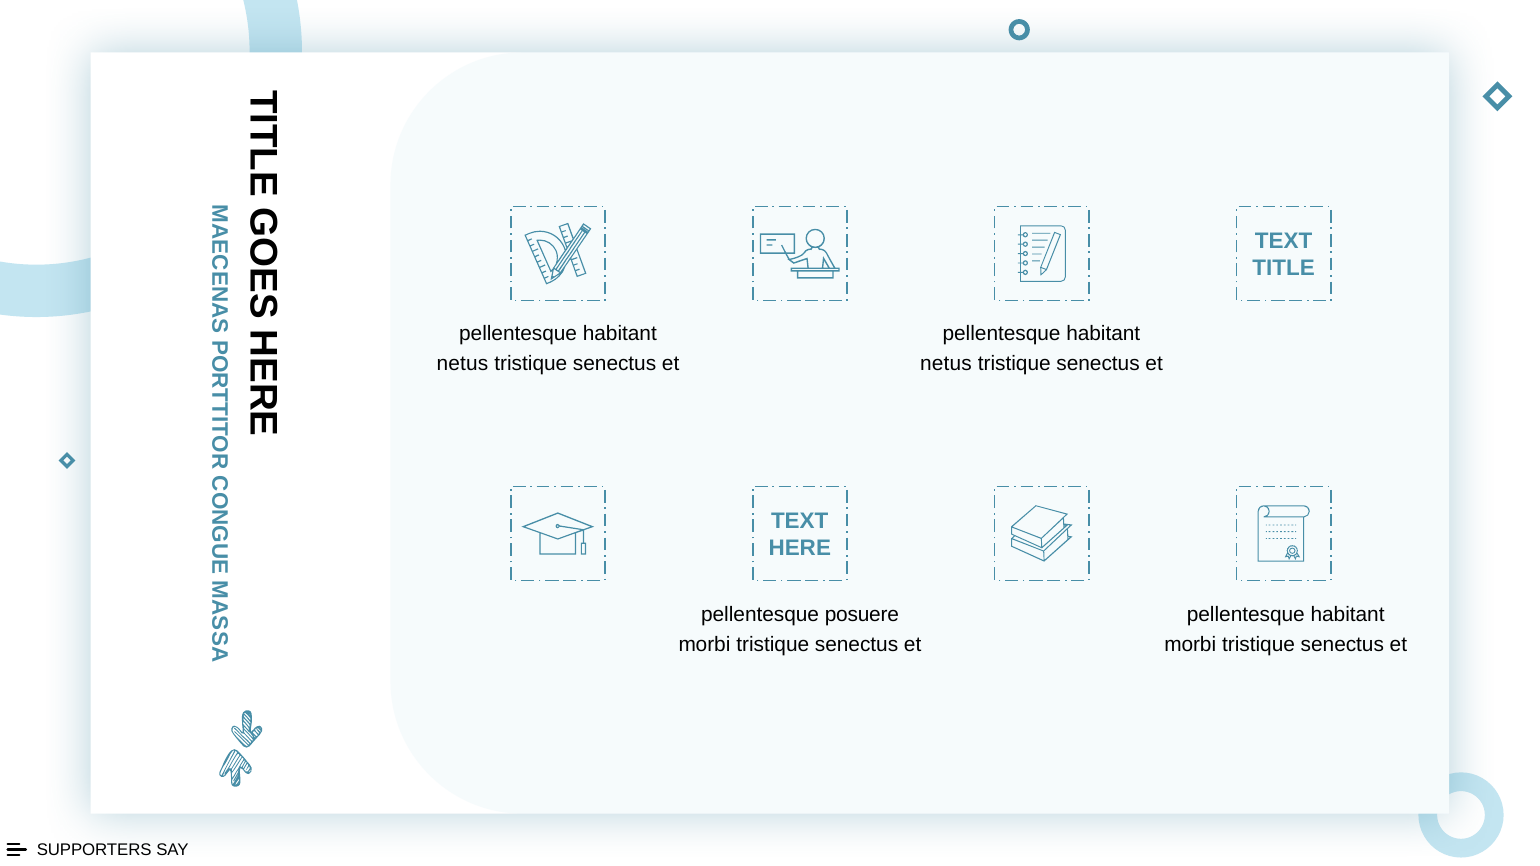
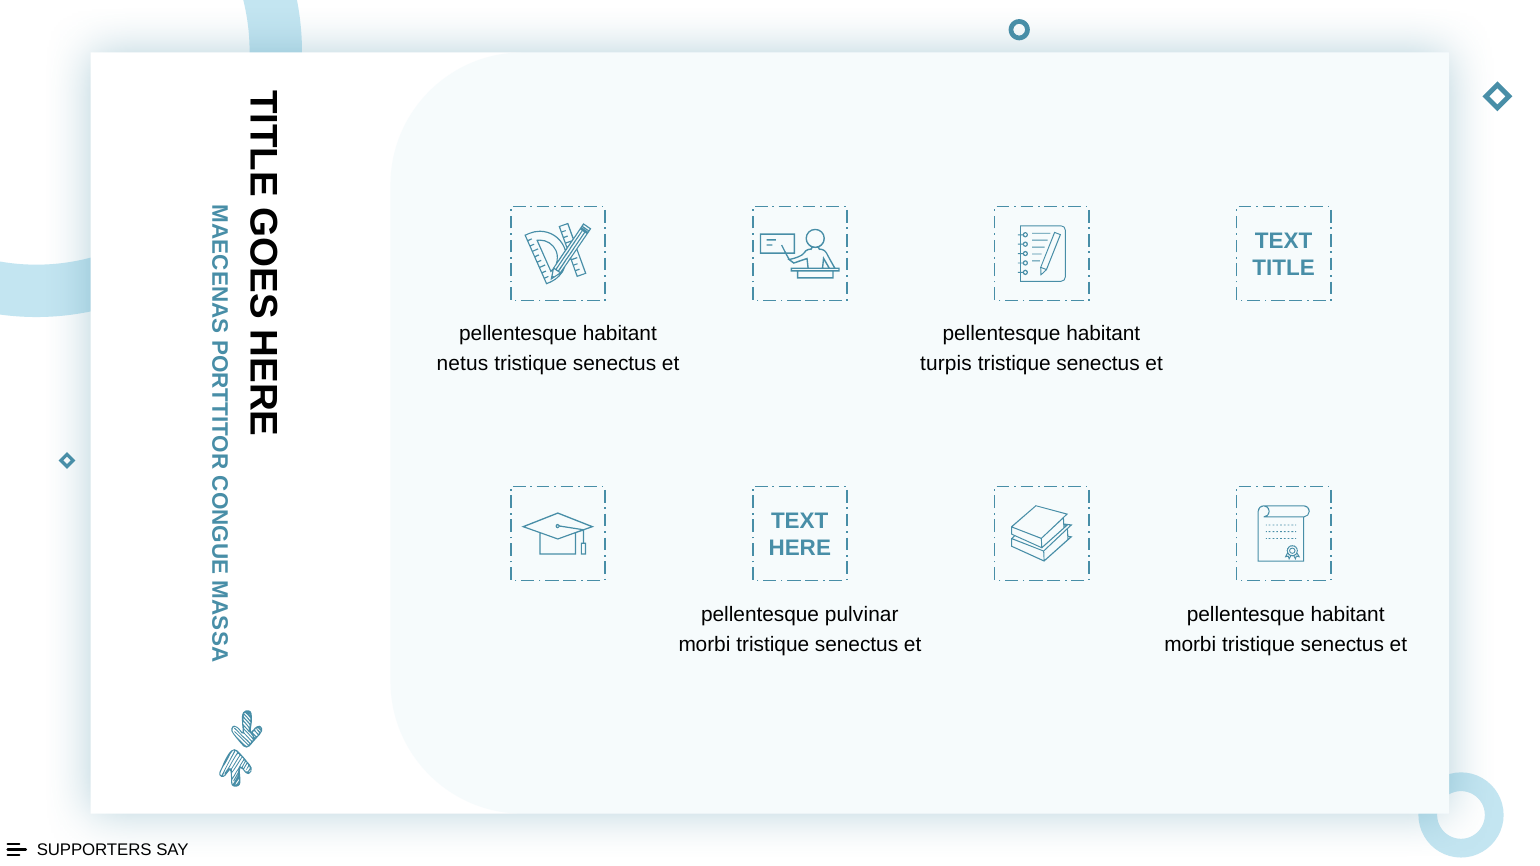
netus at (946, 364): netus -> turpis
posuere: posuere -> pulvinar
